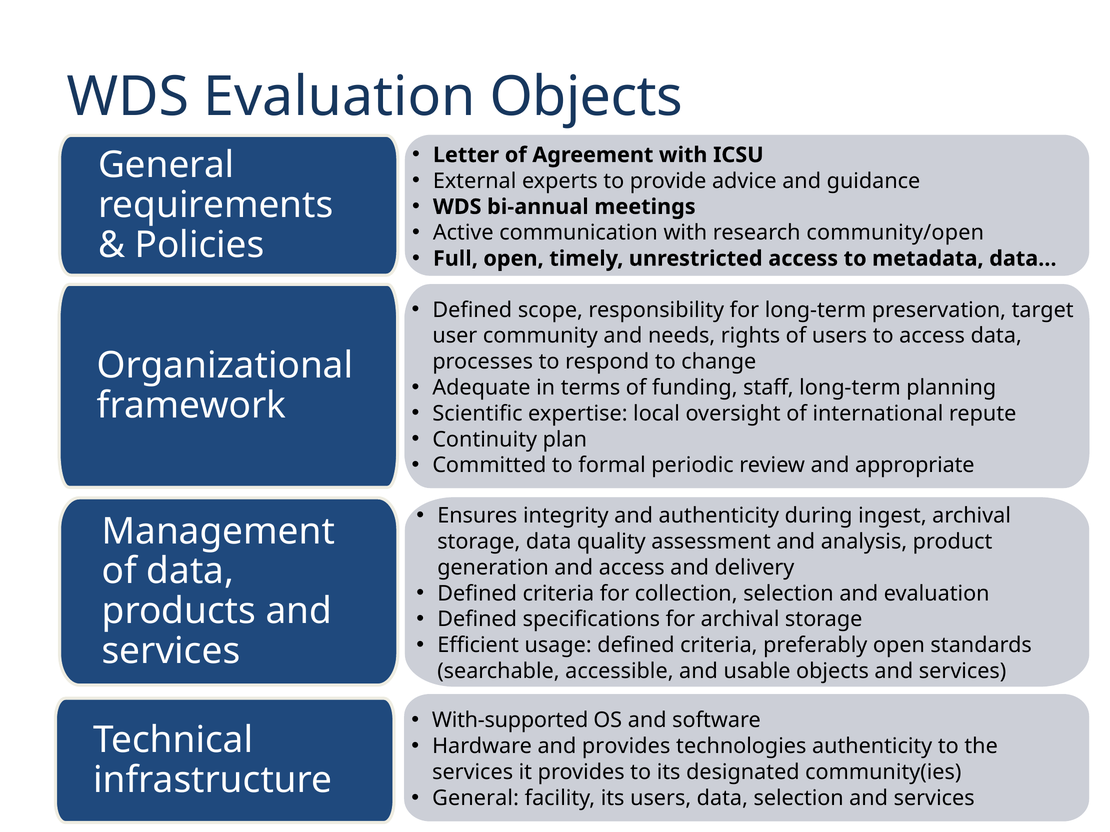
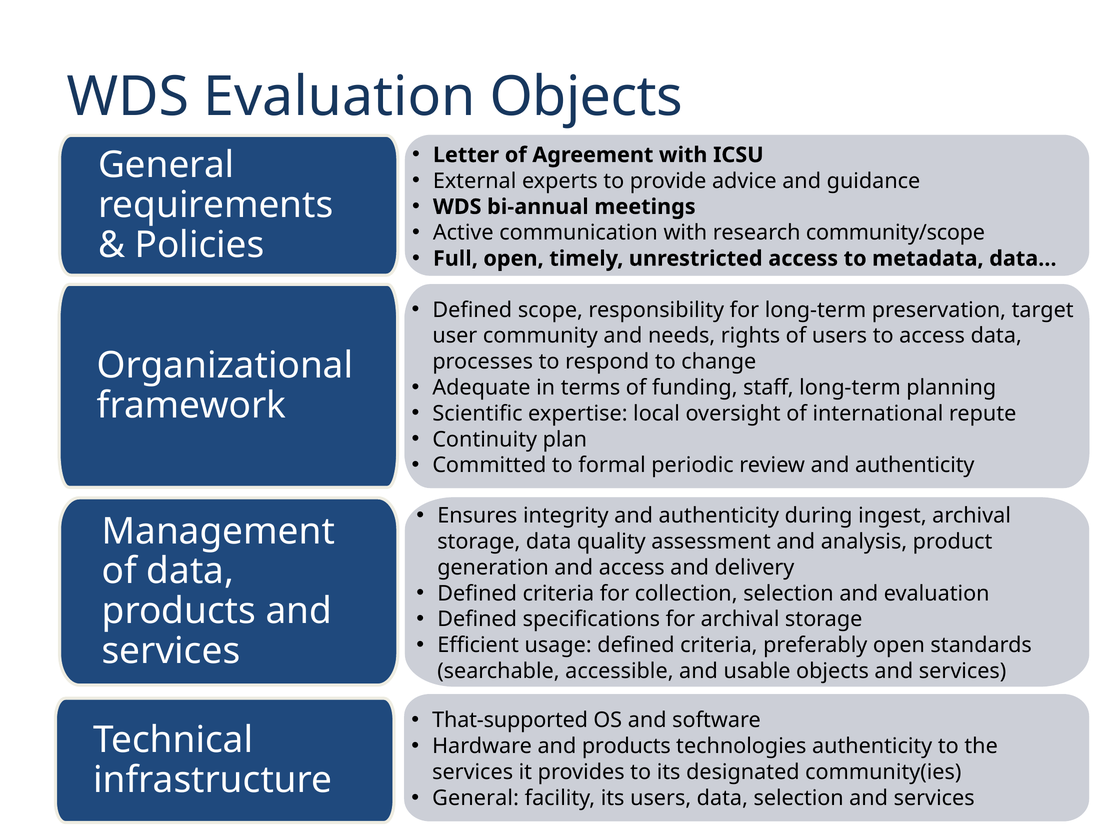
community/open: community/open -> community/scope
review and appropriate: appropriate -> authenticity
With-supported: With-supported -> That-supported
and provides: provides -> products
